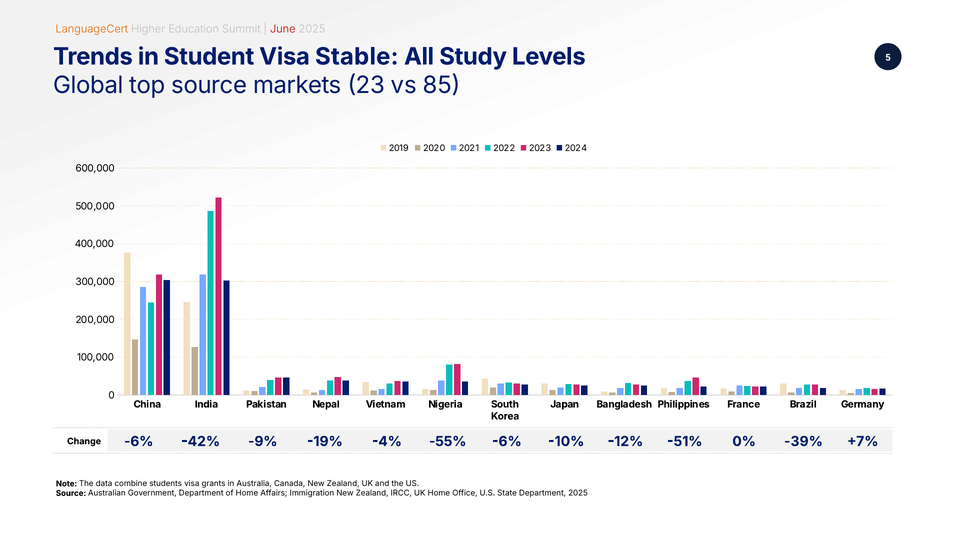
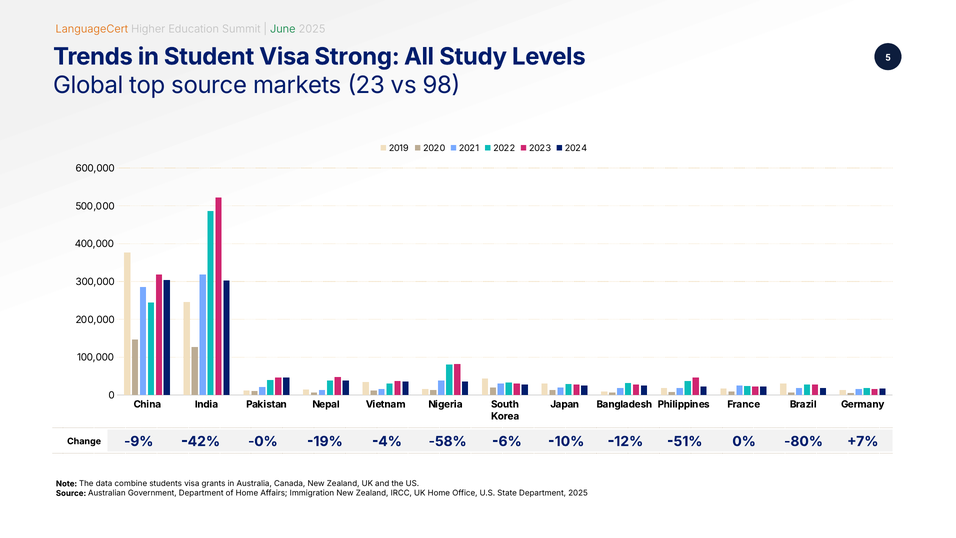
June colour: red -> green
Stable: Stable -> Strong
85: 85 -> 98
-6% at (139, 441): -6% -> -9%
-9%: -9% -> -0%
-55%: -55% -> -58%
-39%: -39% -> -80%
